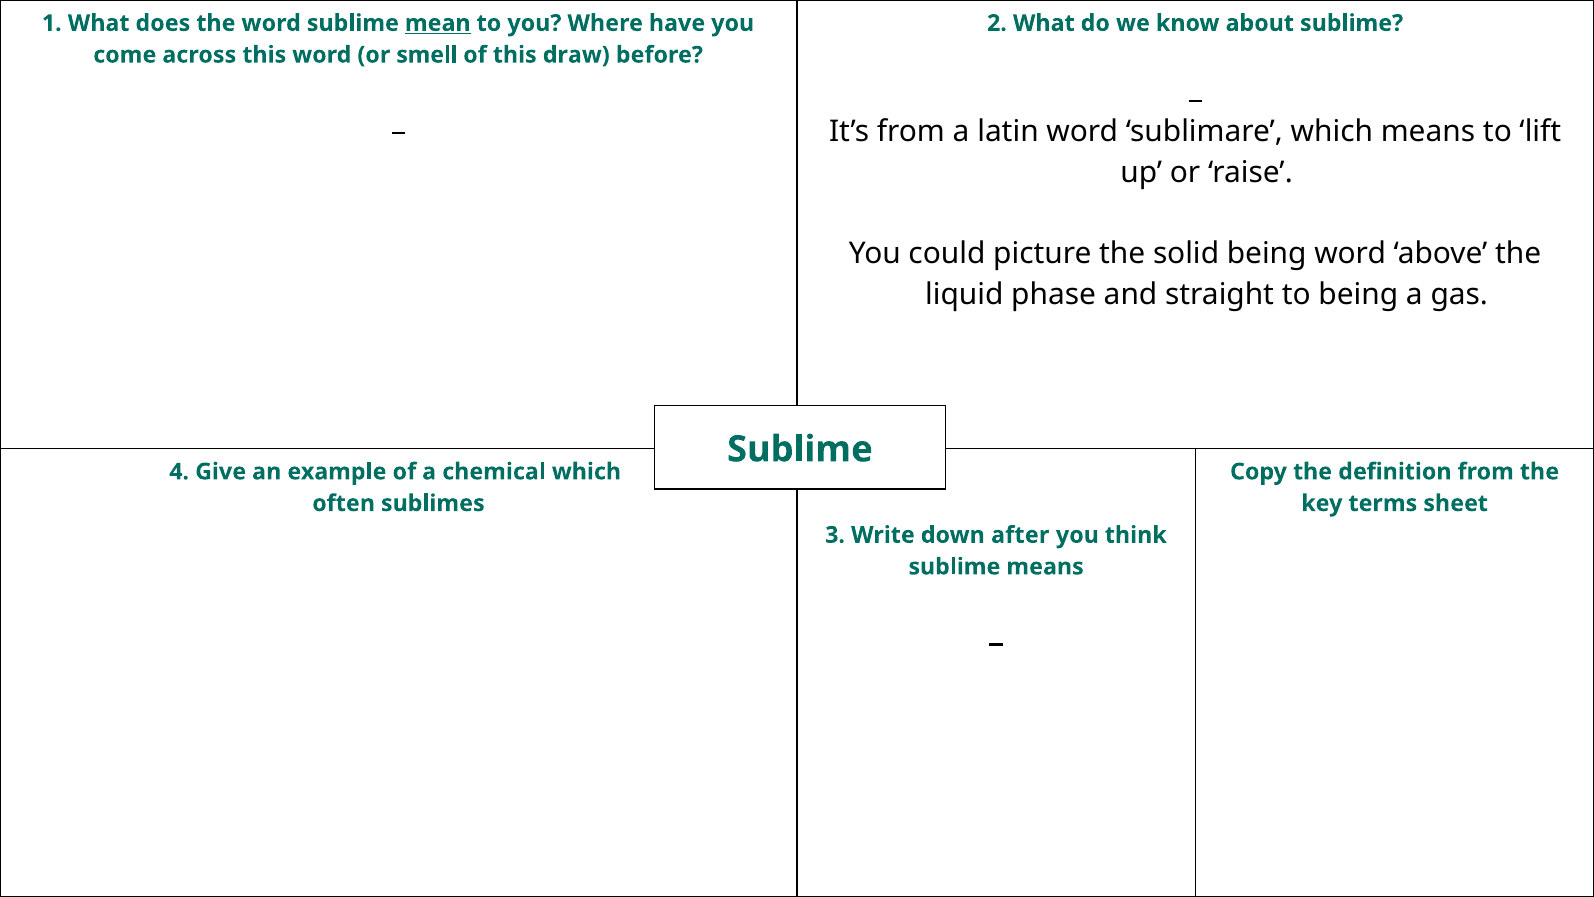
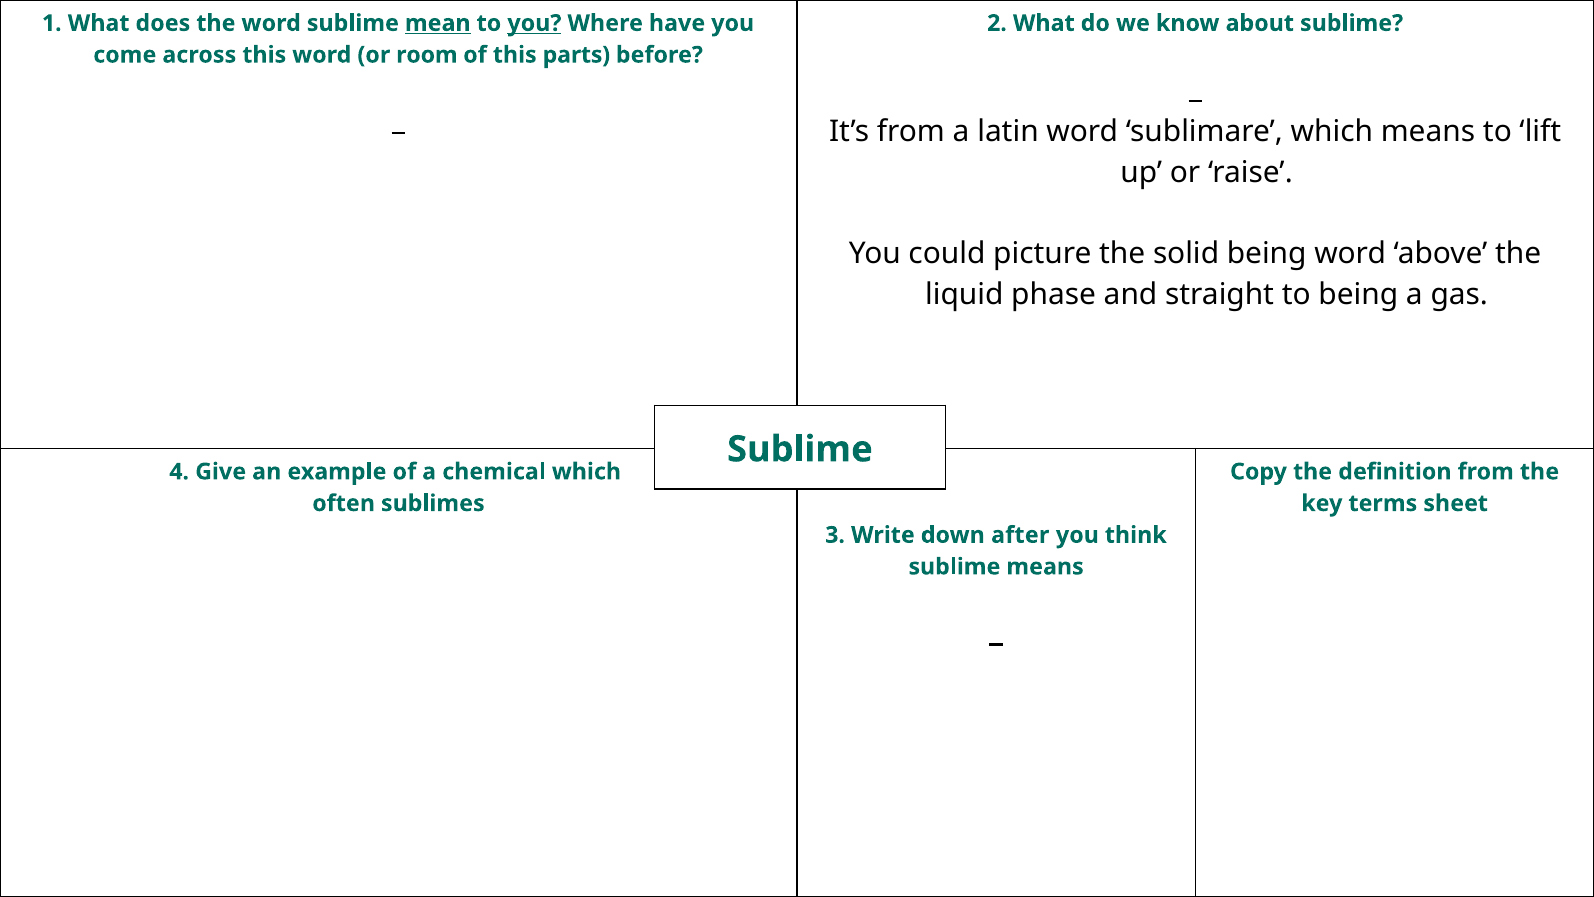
you at (534, 23) underline: none -> present
smell: smell -> room
draw: draw -> parts
